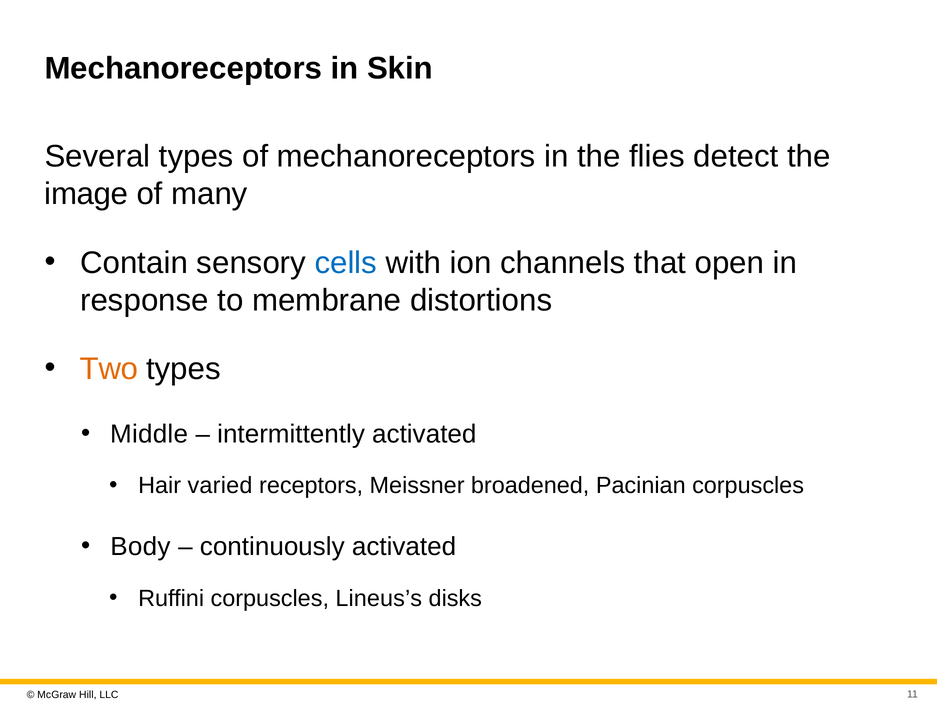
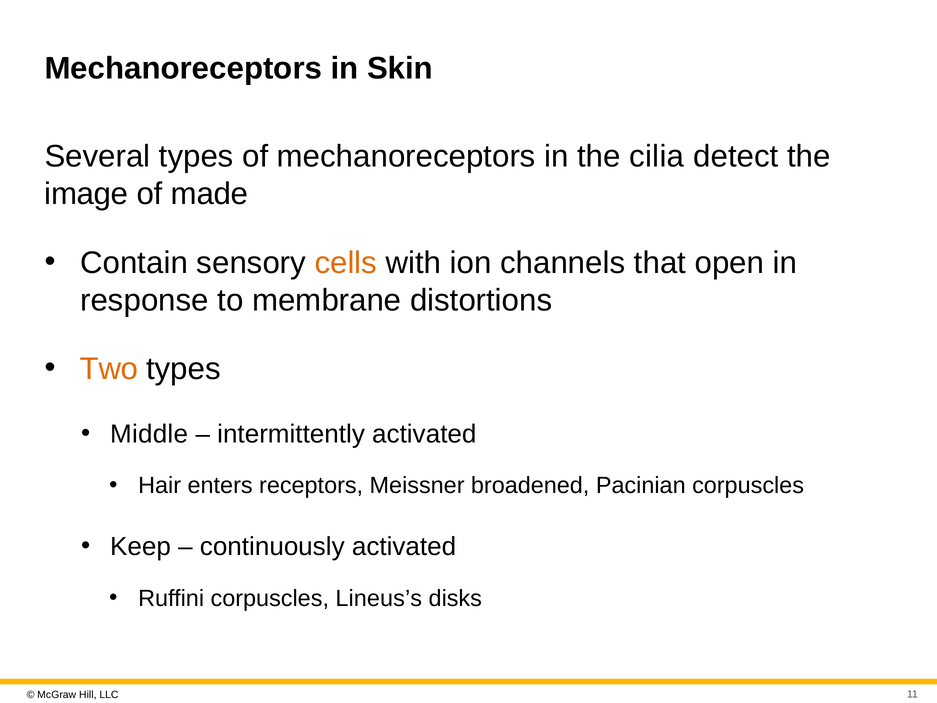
flies: flies -> cilia
many: many -> made
cells colour: blue -> orange
varied: varied -> enters
Body: Body -> Keep
